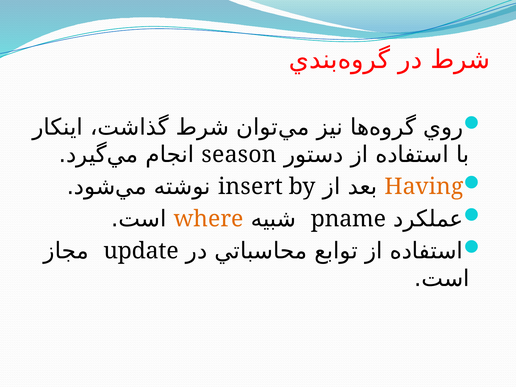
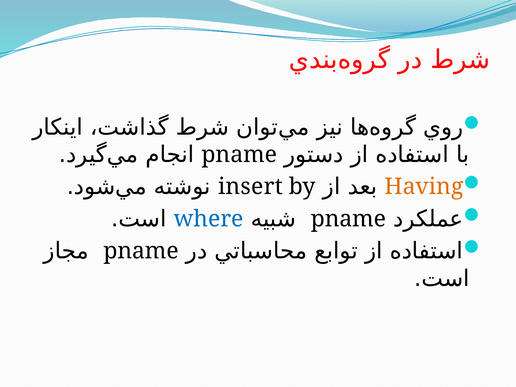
season at (239, 155): season -> pname
where colour: orange -> blue
update at (141, 251): update -> pname
